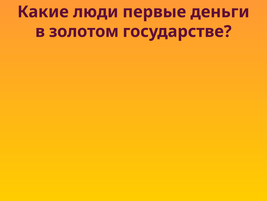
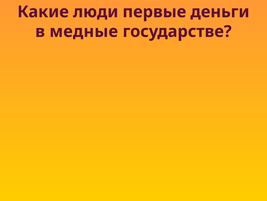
золотом: золотом -> медные
